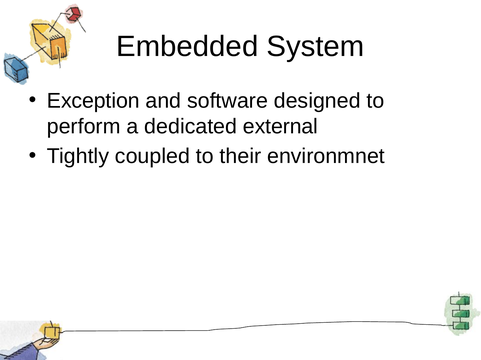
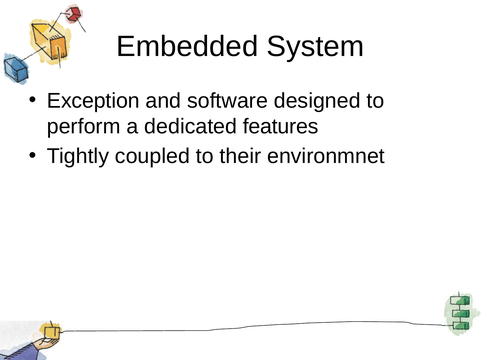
external: external -> features
